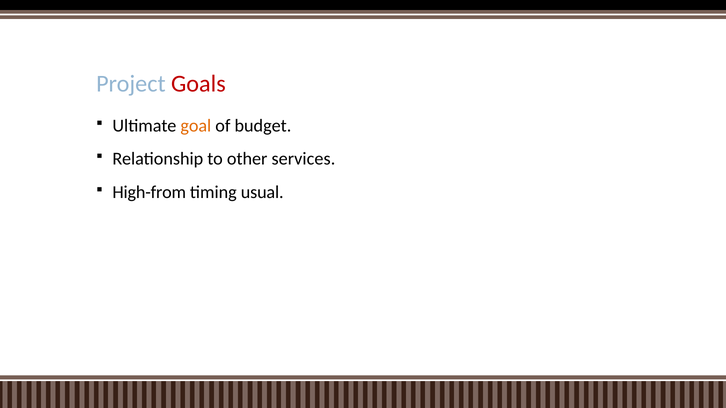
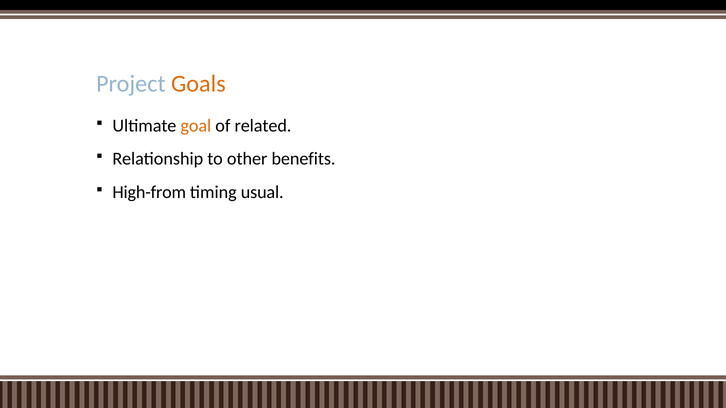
Goals colour: red -> orange
budget: budget -> related
services: services -> benefits
